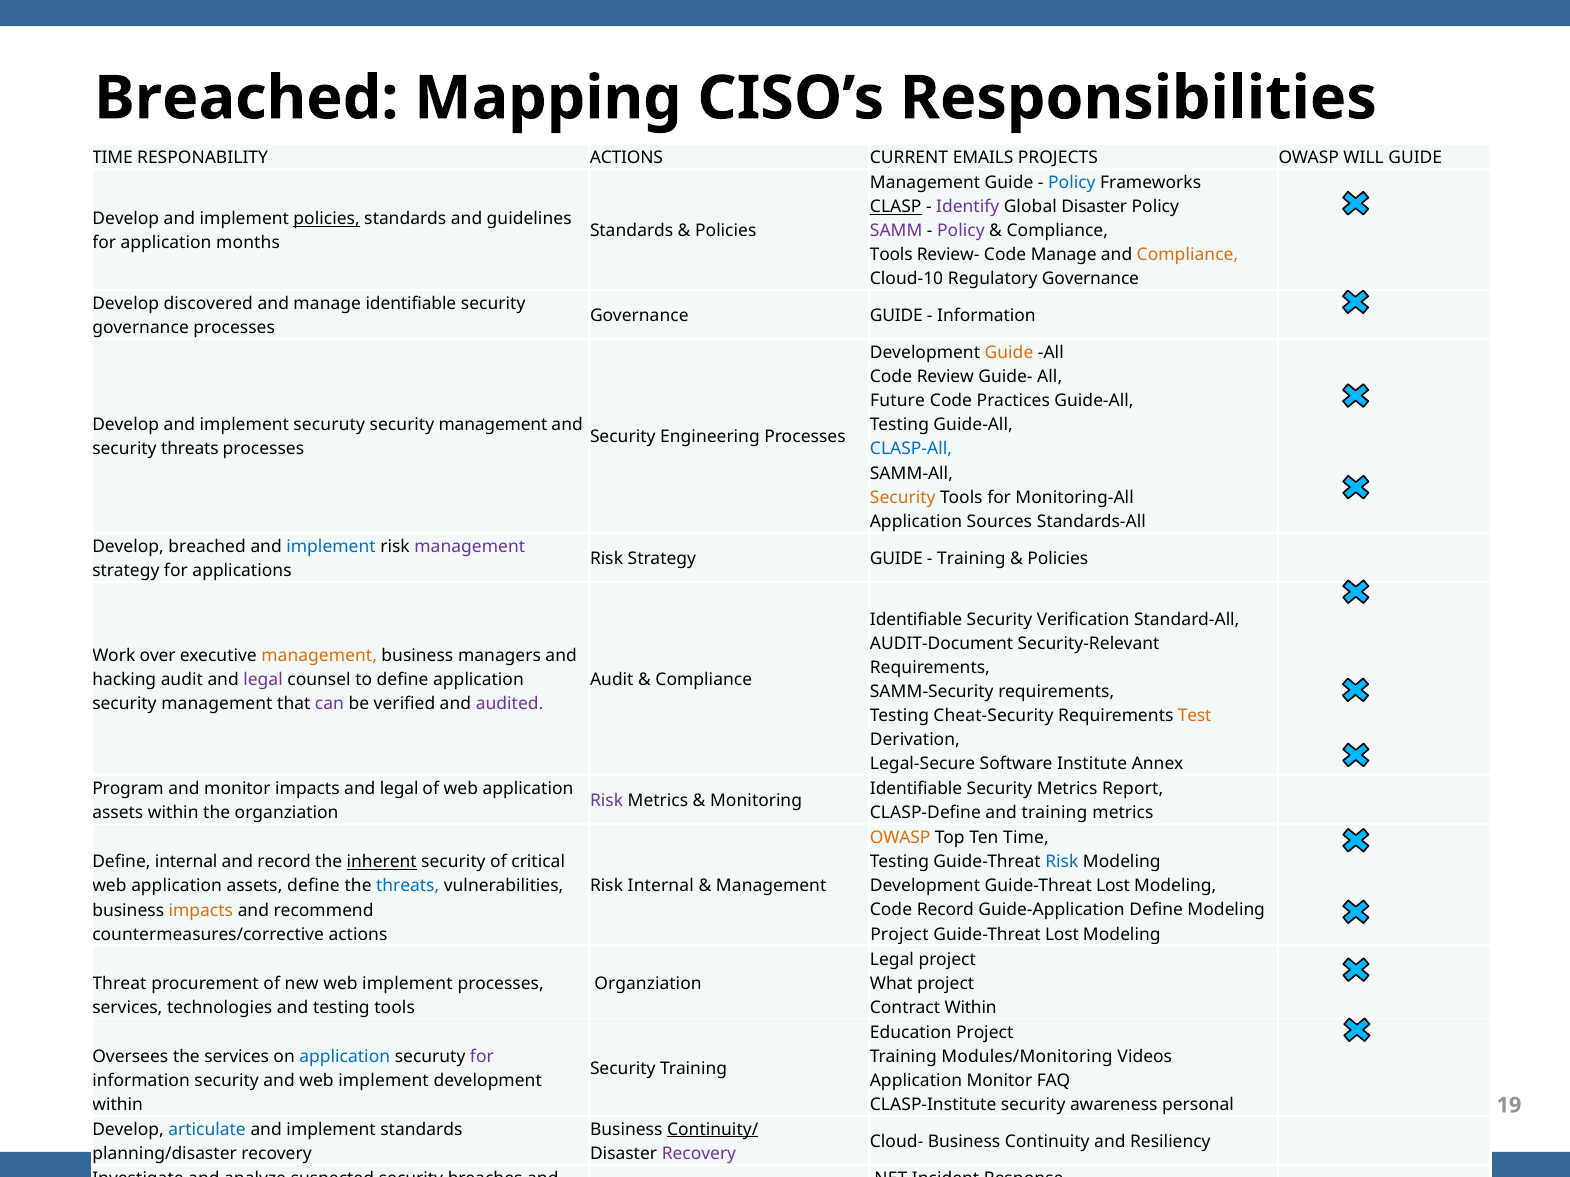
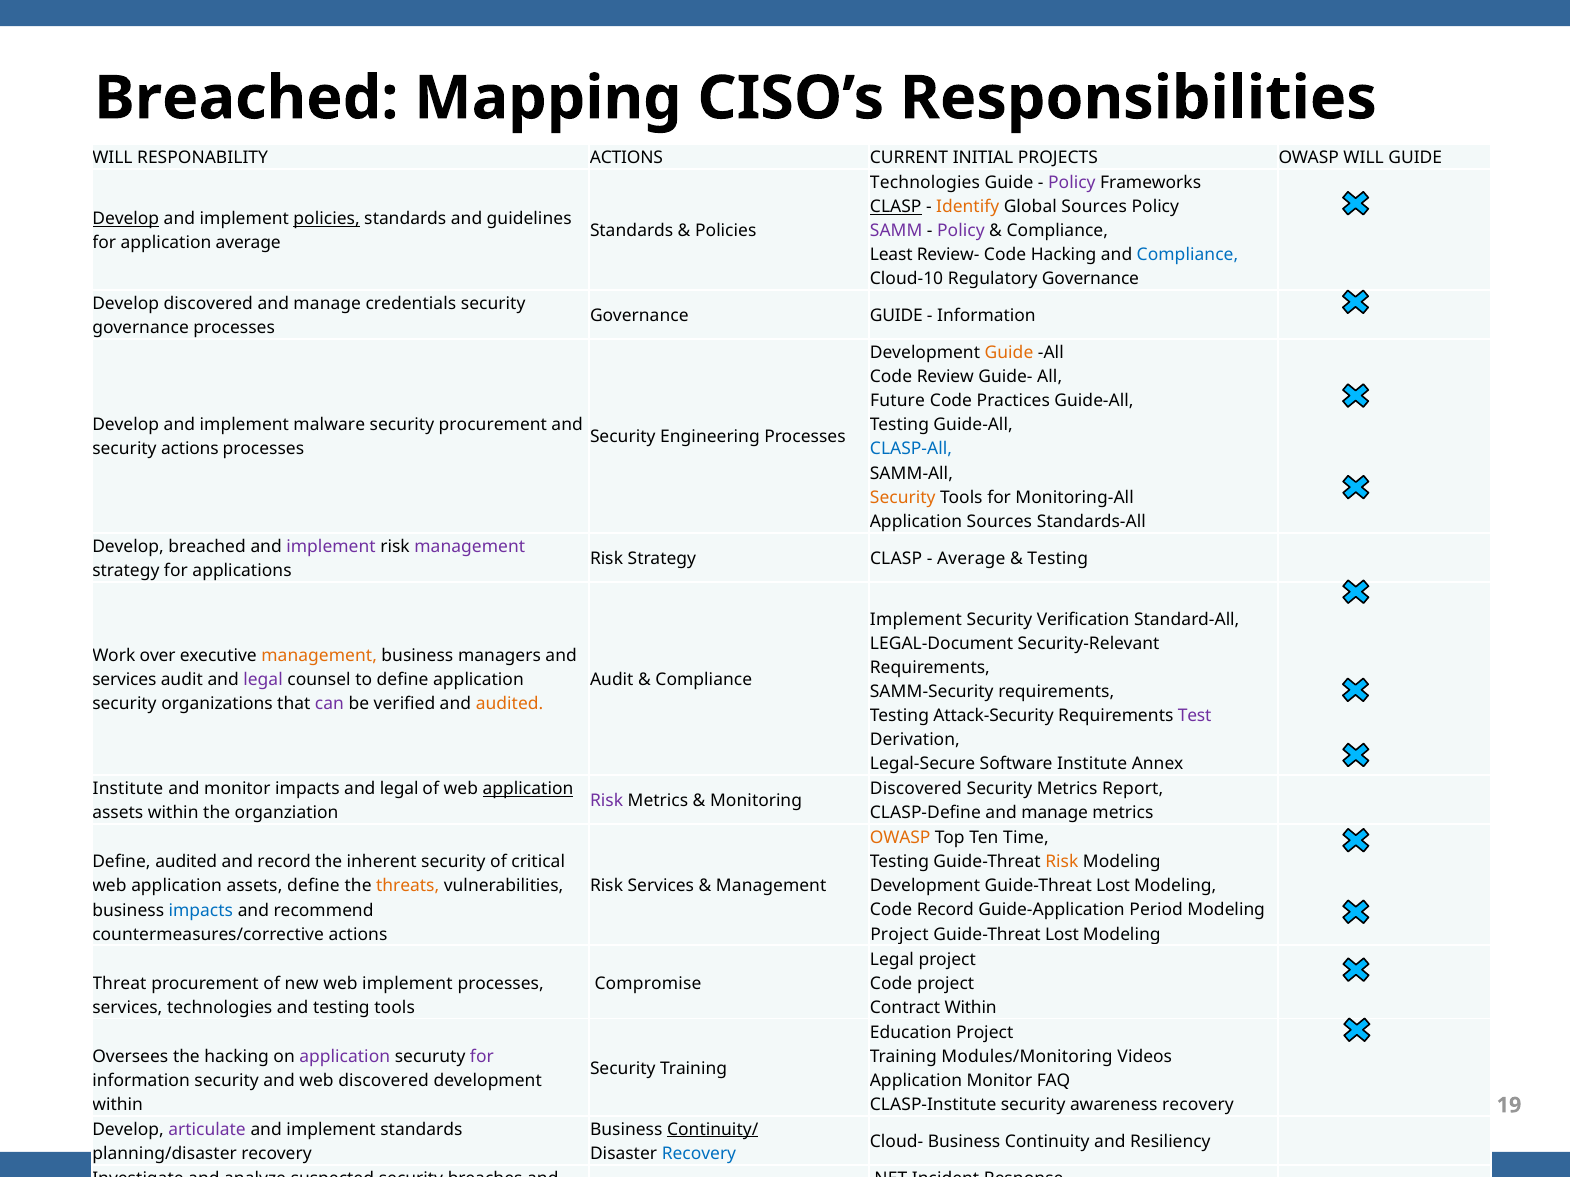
TIME at (112, 158): TIME -> WILL
EMAILS: EMAILS -> INITIAL
Management at (925, 183): Management -> Technologies
Policy at (1072, 183) colour: blue -> purple
Identify colour: purple -> orange
Global Disaster: Disaster -> Sources
Develop at (126, 219) underline: none -> present
application months: months -> average
Tools at (891, 255): Tools -> Least
Code Manage: Manage -> Hacking
Compliance at (1187, 255) colour: orange -> blue
manage identifiable: identifiable -> credentials
implement securuty: securuty -> malware
management at (493, 425): management -> procurement
security threats: threats -> actions
implement at (331, 547) colour: blue -> purple
Strategy GUIDE: GUIDE -> CLASP
Training at (971, 559): Training -> Average
Policies at (1058, 559): Policies -> Testing
Identifiable at (916, 620): Identifiable -> Implement
AUDIT-Document: AUDIT-Document -> LEGAL-Document
hacking at (124, 680): hacking -> services
management at (217, 704): management -> organizations
audited at (510, 704) colour: purple -> orange
Cheat-Security: Cheat-Security -> Attack-Security
Test colour: orange -> purple
Program at (128, 789): Program -> Institute
application at (528, 789) underline: none -> present
Identifiable at (916, 789): Identifiable -> Discovered
CLASP-Define and training: training -> manage
Define internal: internal -> audited
inherent underline: present -> none
Risk at (1062, 862) colour: blue -> orange
Risk Internal: Internal -> Services
threats at (408, 887) colour: blue -> orange
impacts at (201, 911) colour: orange -> blue
Guide-Application Define: Define -> Period
Organziation at (648, 984): Organziation -> Compromise
What at (891, 984): What -> Code
the services: services -> hacking
application at (345, 1057) colour: blue -> purple
and web implement: implement -> discovered
awareness personal: personal -> recovery
articulate colour: blue -> purple
Recovery at (699, 1154) colour: purple -> blue
